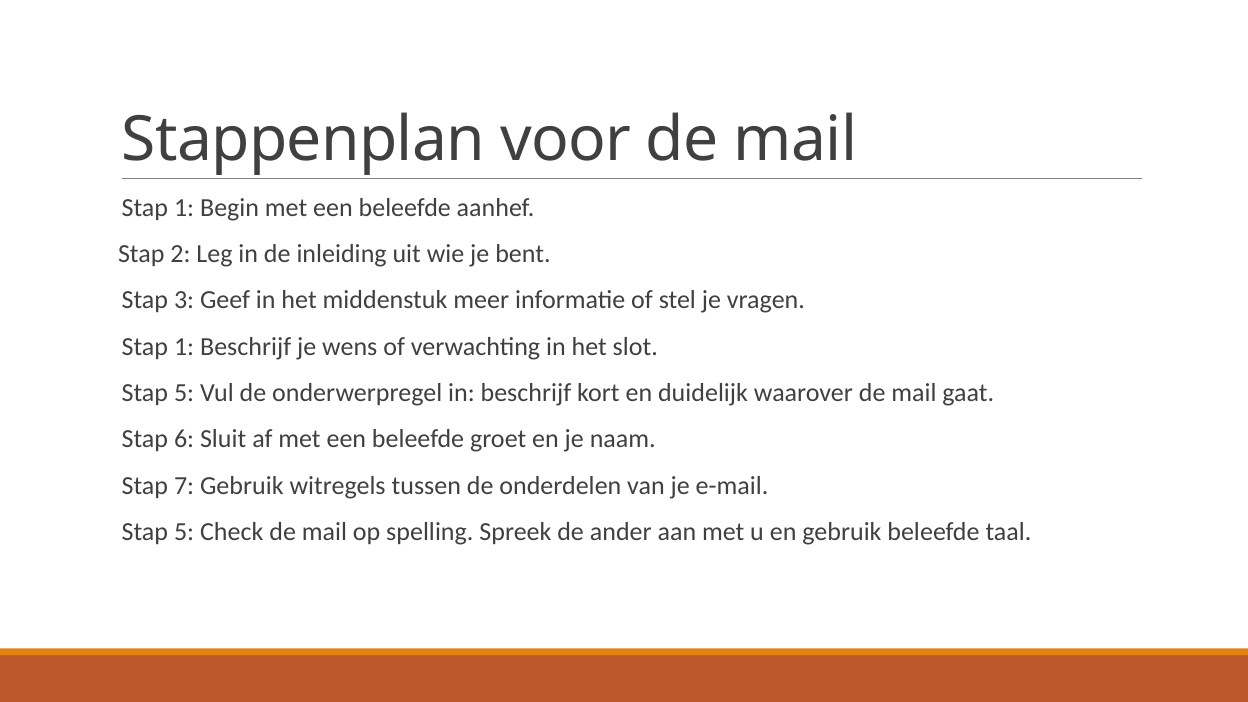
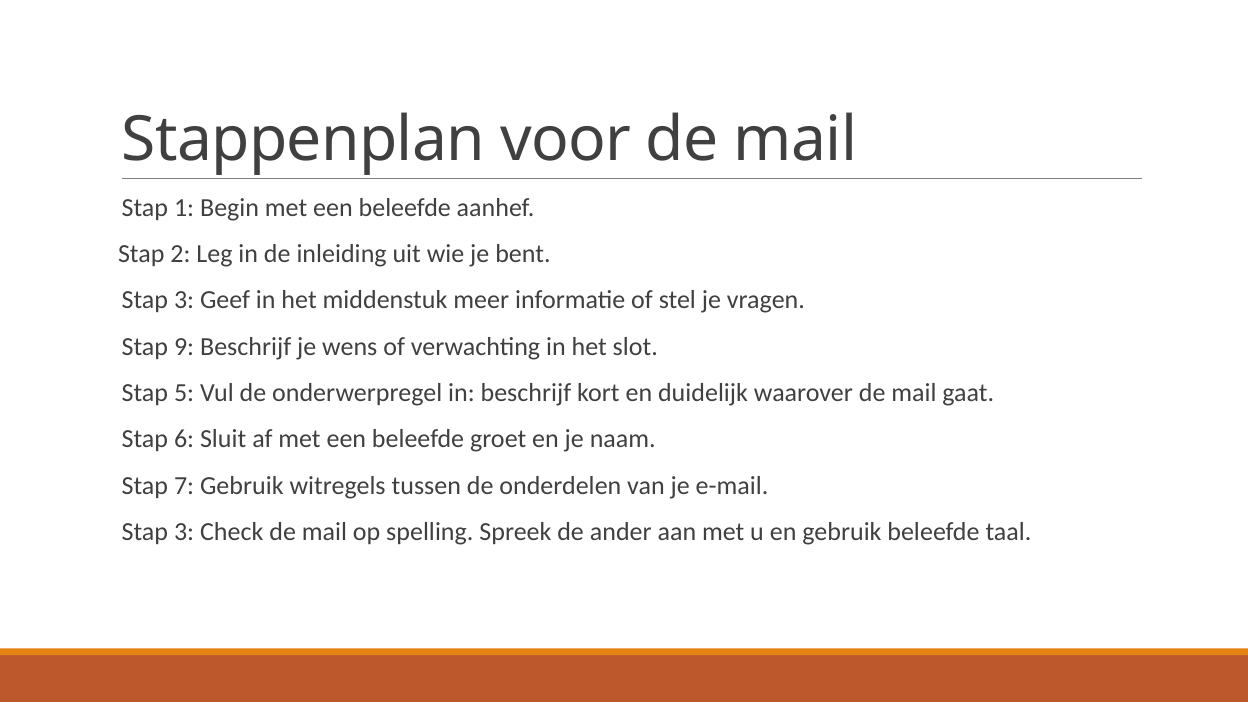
1 at (184, 347): 1 -> 9
5 at (184, 532): 5 -> 3
